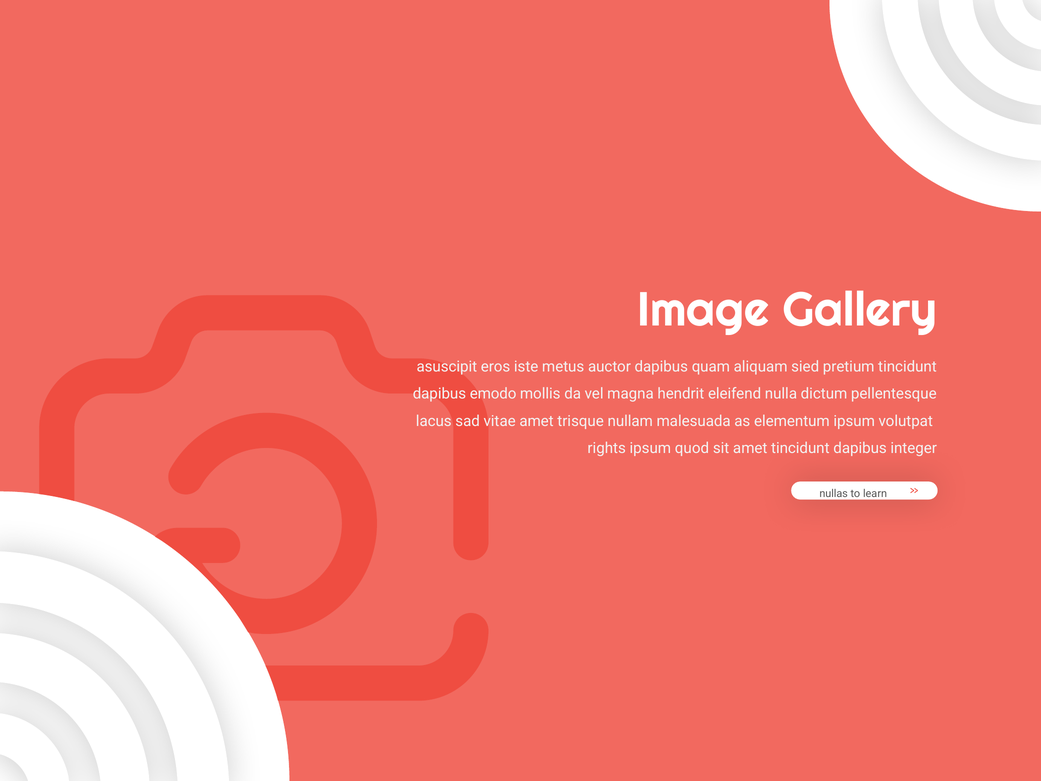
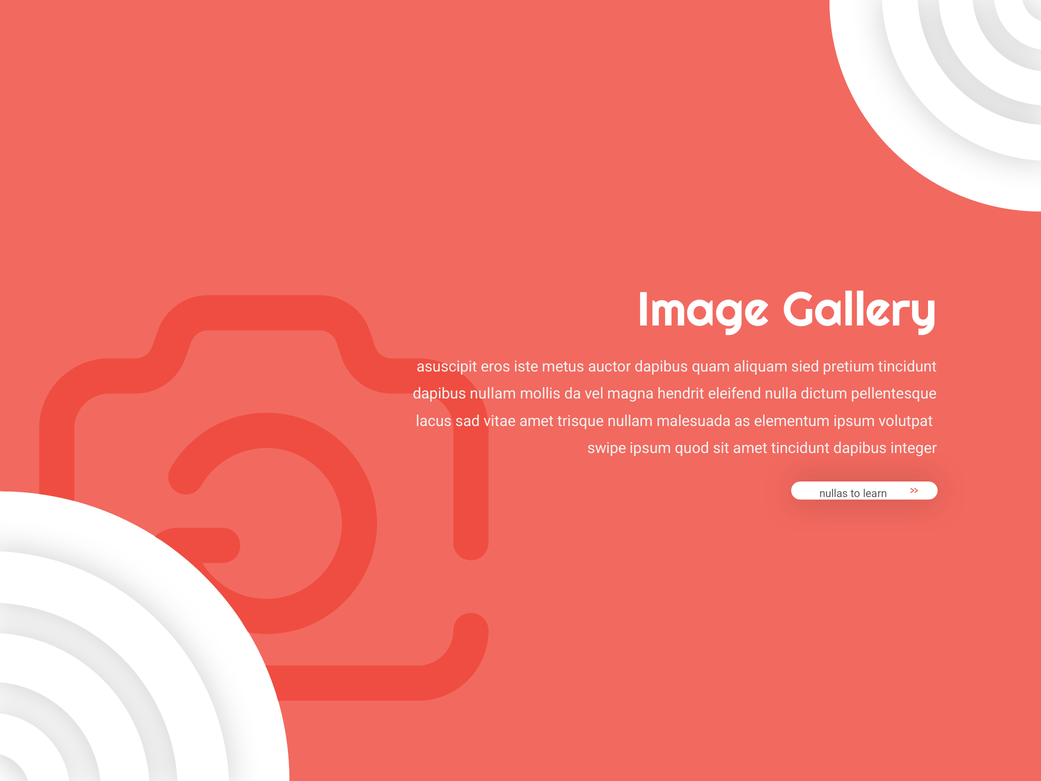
dapibus emodo: emodo -> nullam
rights: rights -> swipe
